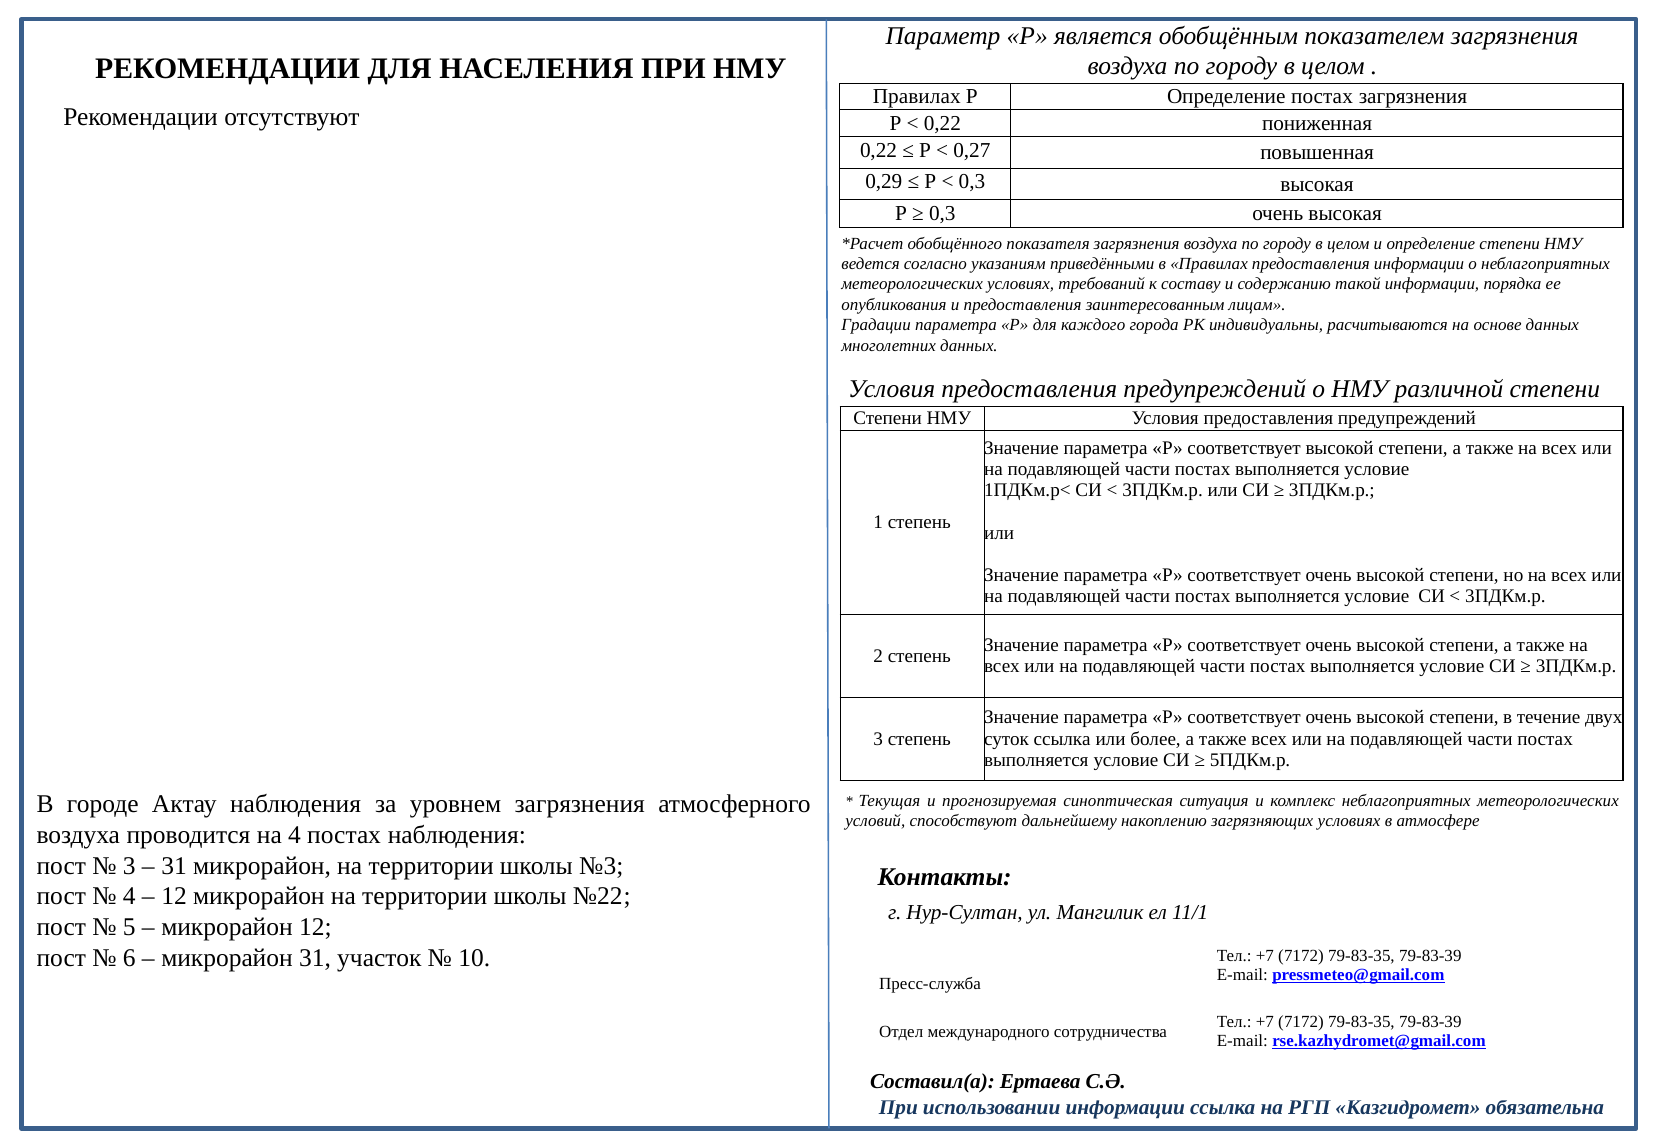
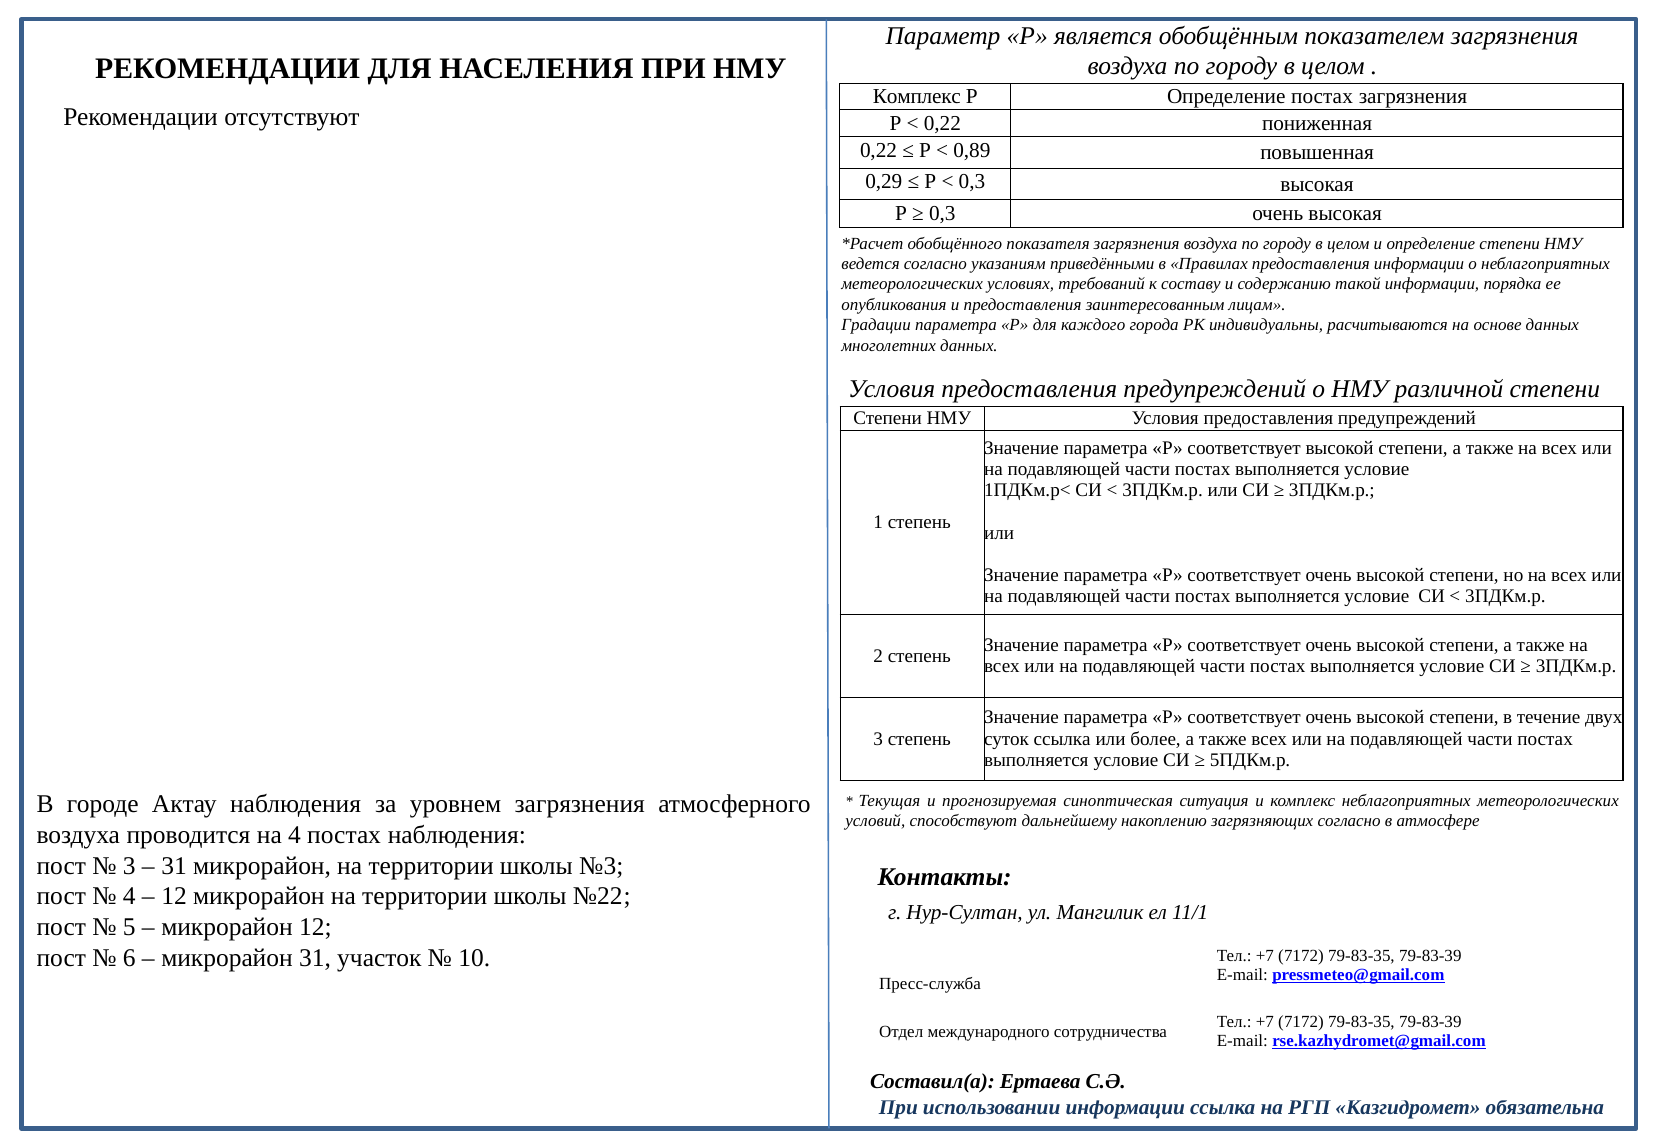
Правилах at (917, 97): Правилах -> Комплекс
0,27: 0,27 -> 0,89
загрязняющих условиях: условиях -> согласно
